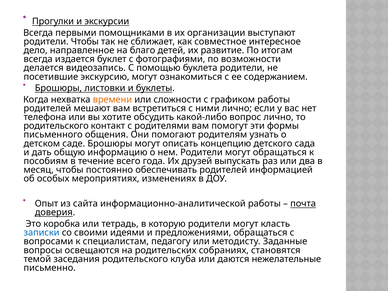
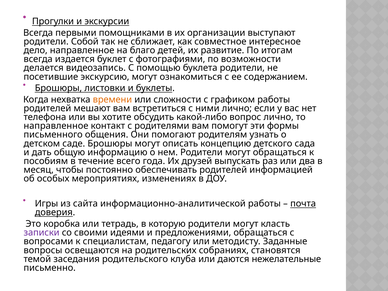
родители Чтобы: Чтобы -> Собой
родительского at (56, 126): родительского -> направленное
Опыт: Опыт -> Игры
записки colour: blue -> purple
